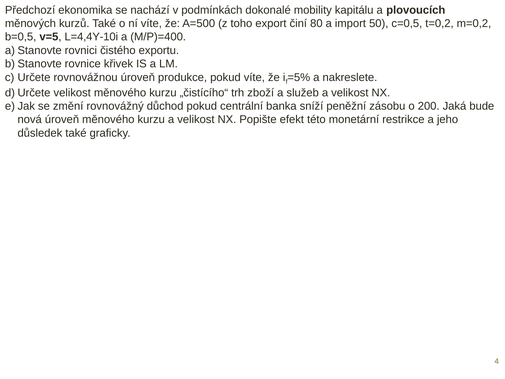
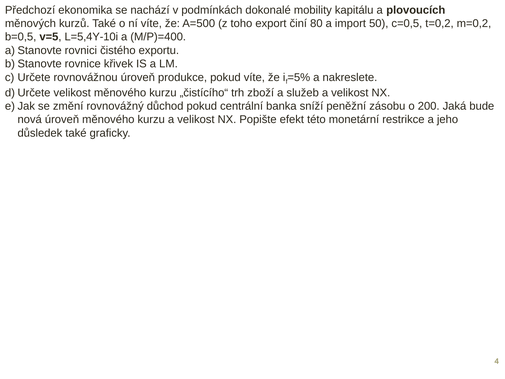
L=4,4Y-10i: L=4,4Y-10i -> L=5,4Y-10i
